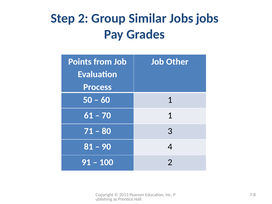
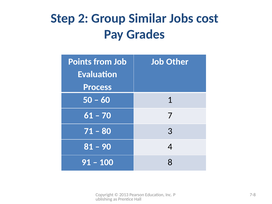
Jobs jobs: jobs -> cost
70 1: 1 -> 7
100 2: 2 -> 8
